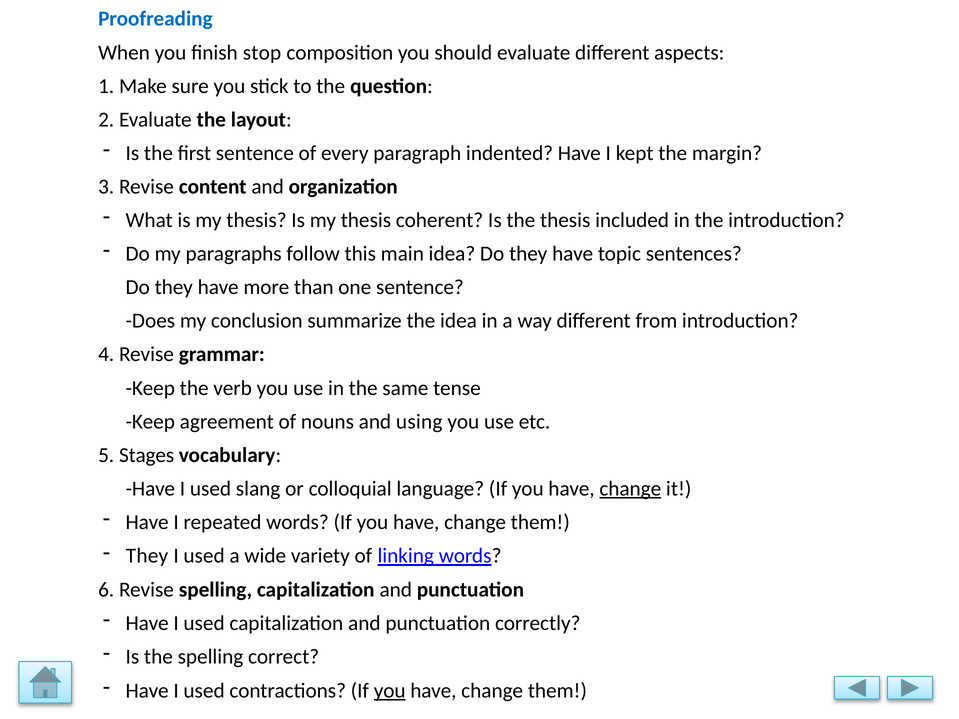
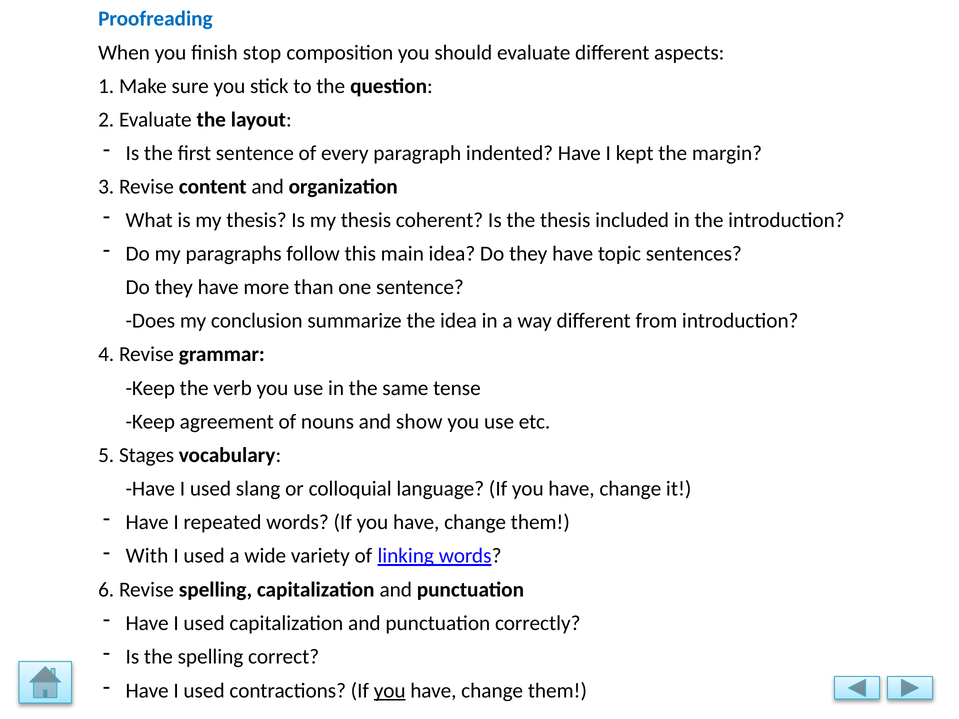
using: using -> show
change at (630, 489) underline: present -> none
They at (147, 556): They -> With
